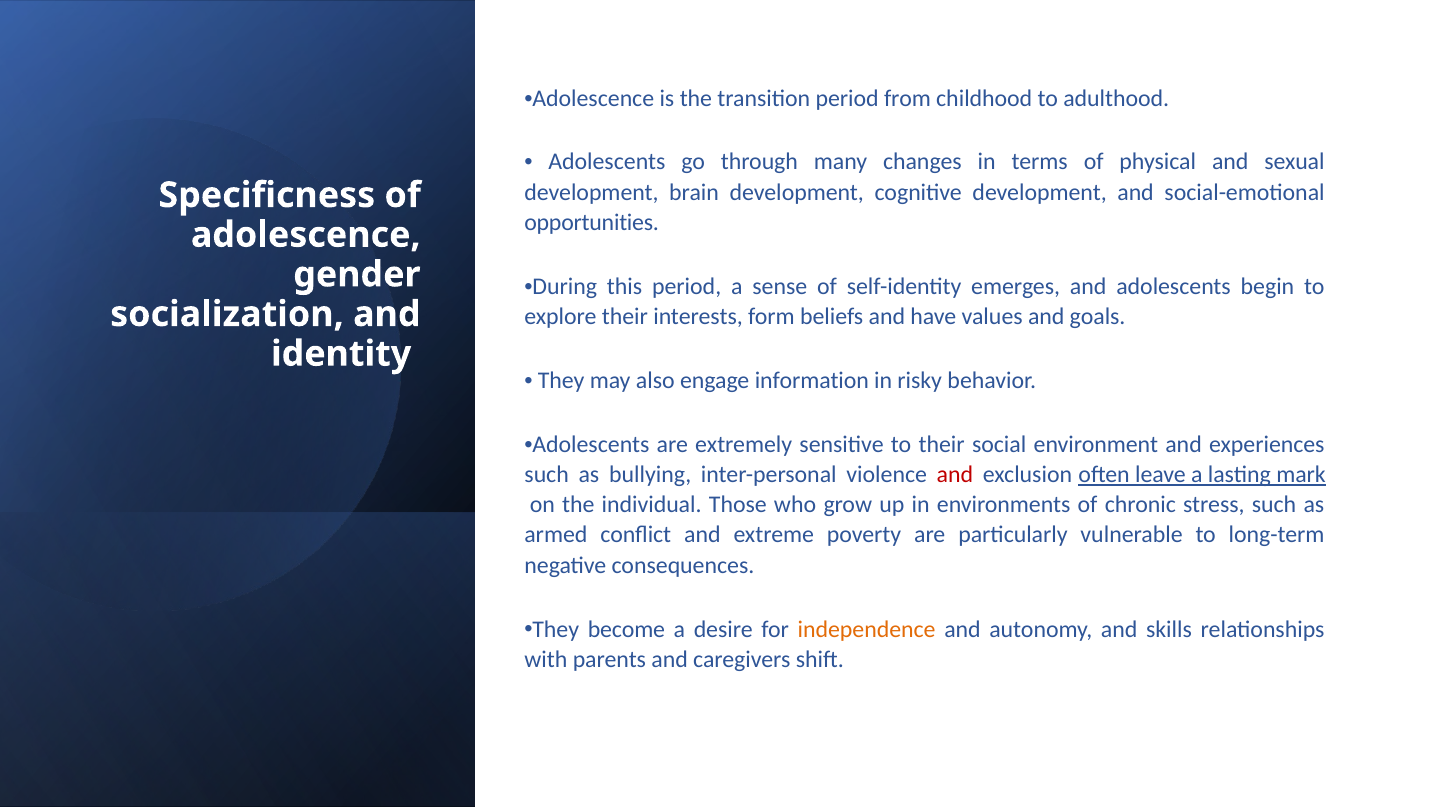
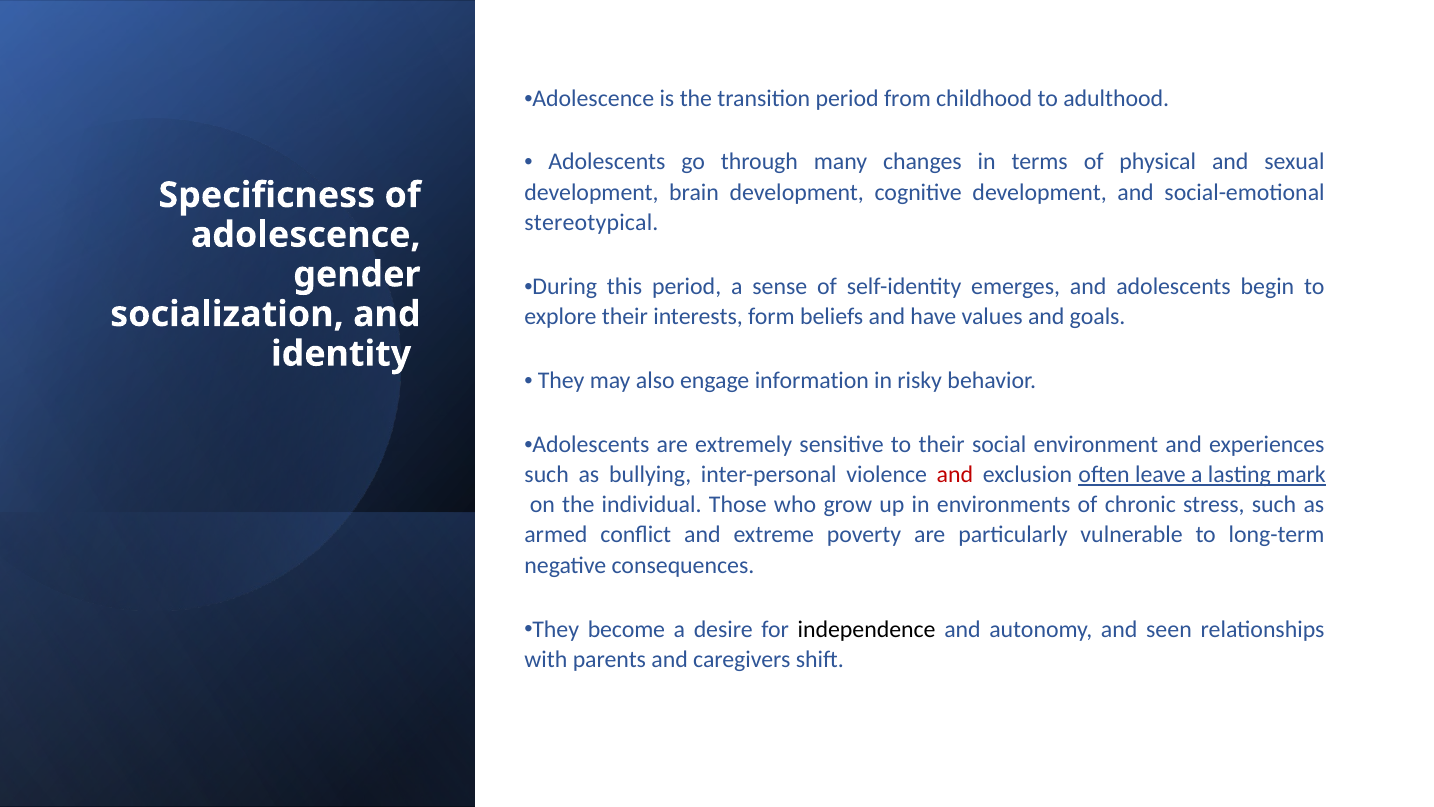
opportunities: opportunities -> stereotypical
independence colour: orange -> black
skills: skills -> seen
